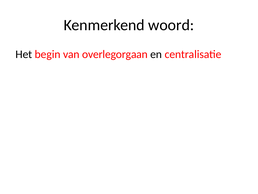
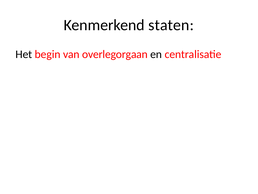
woord: woord -> staten
